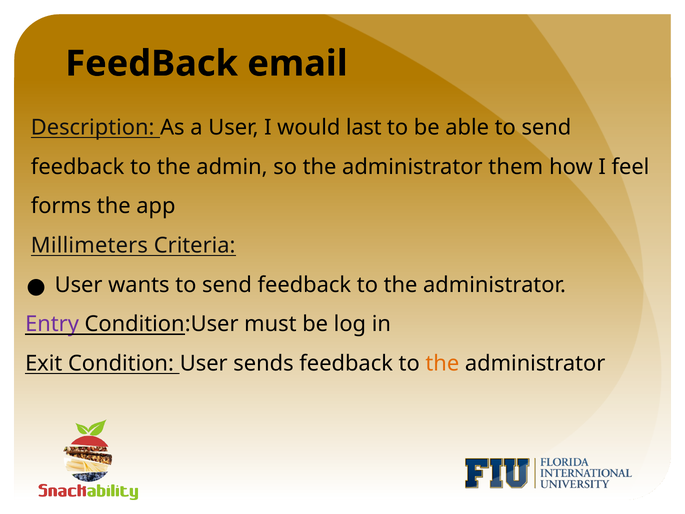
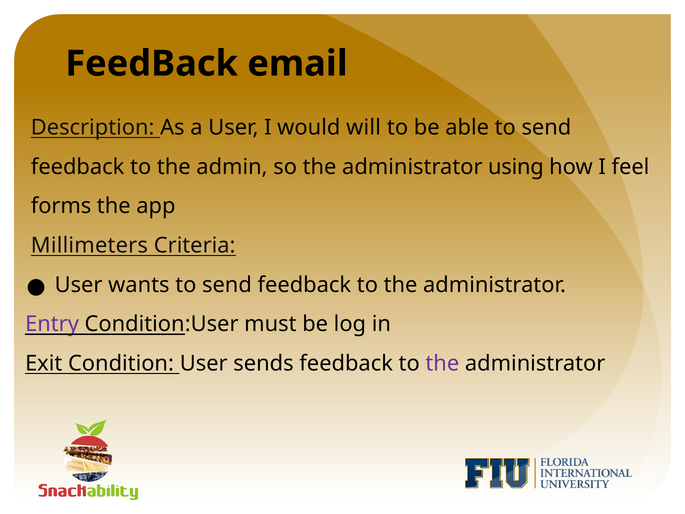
last: last -> will
them: them -> using
the at (442, 363) colour: orange -> purple
